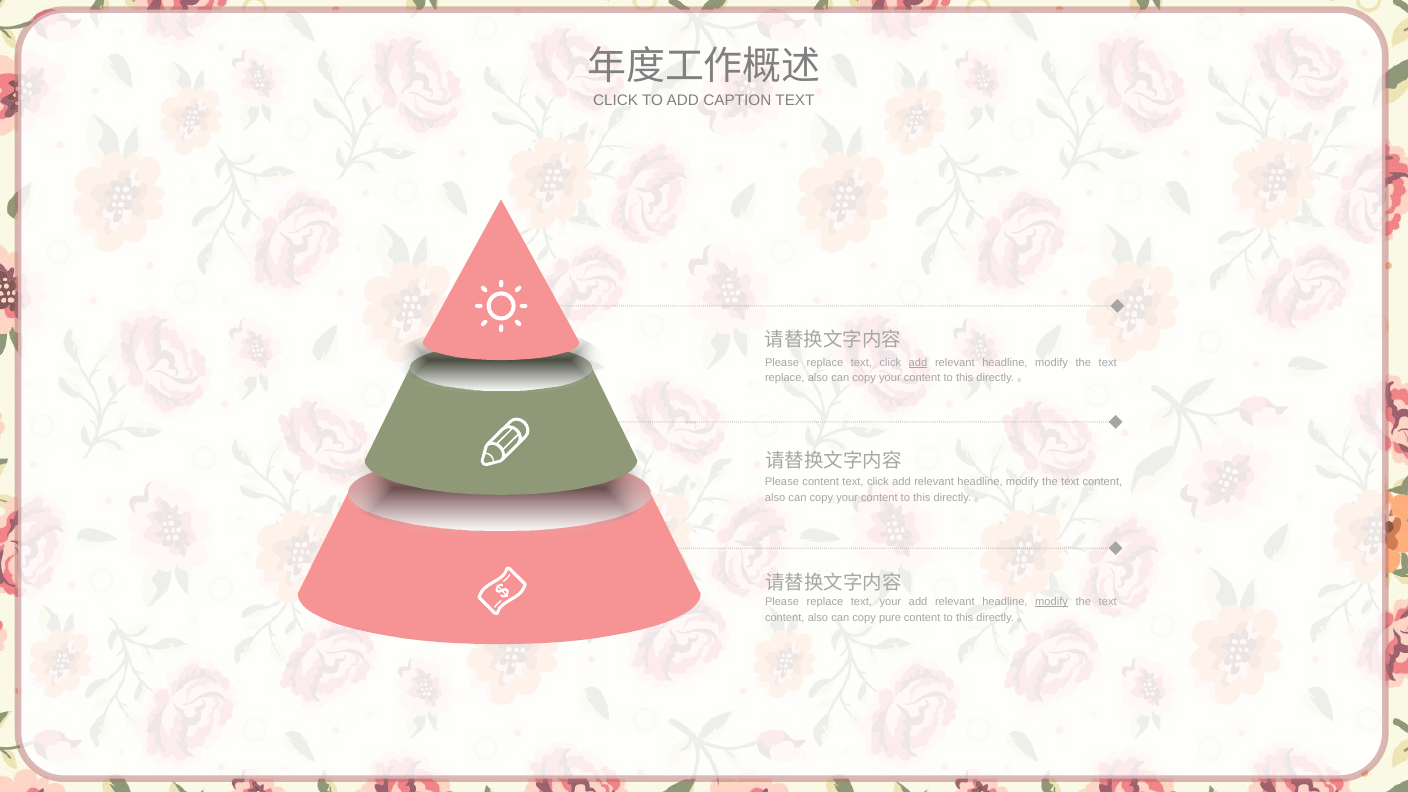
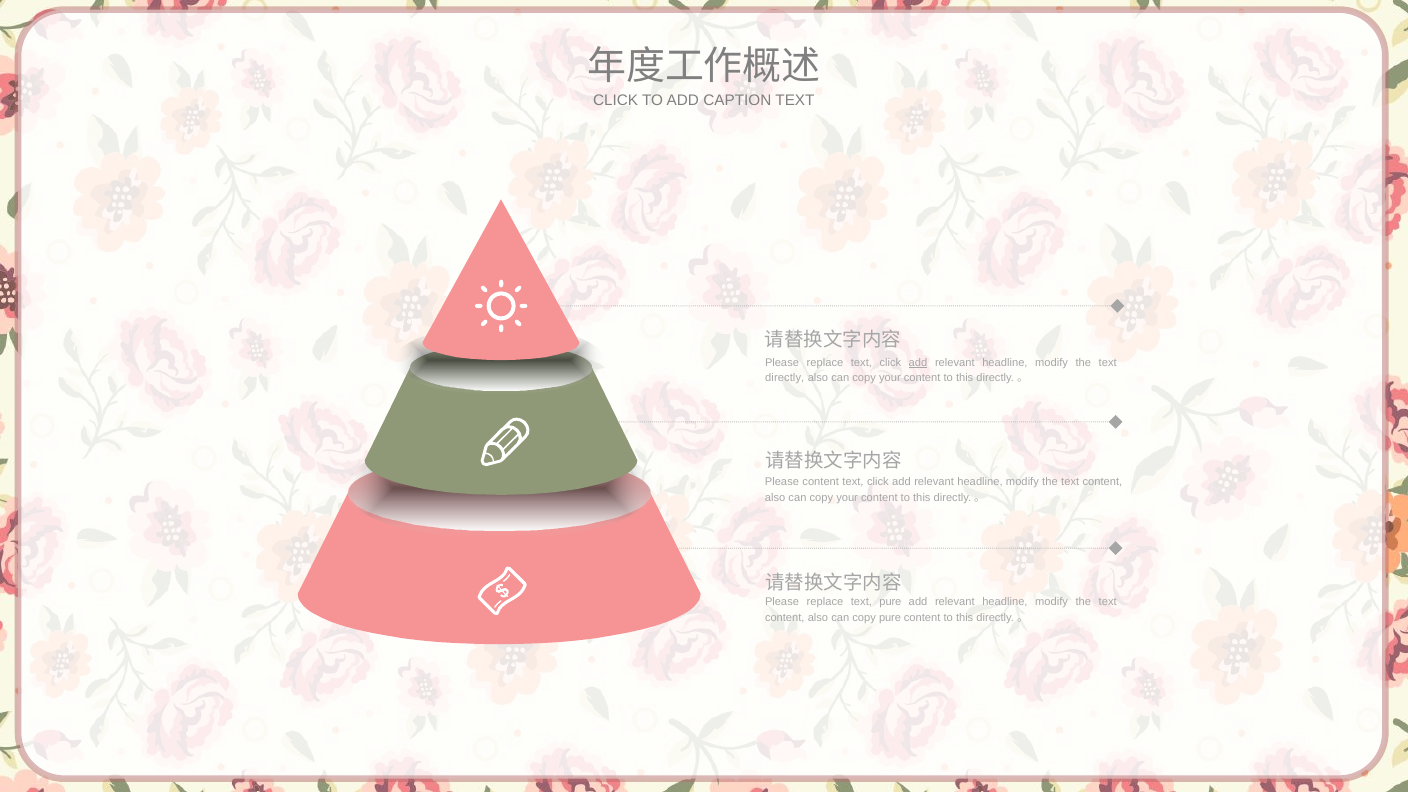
replace at (785, 378): replace -> directly
text your: your -> pure
modify at (1052, 602) underline: present -> none
